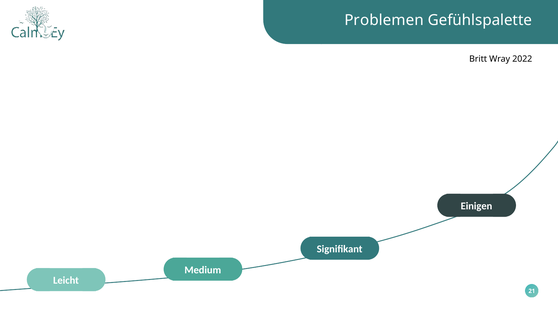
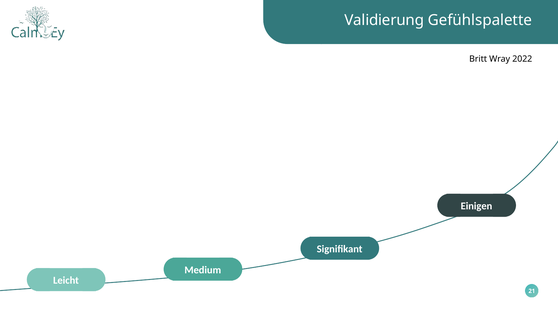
Problemen: Problemen -> Validierung
